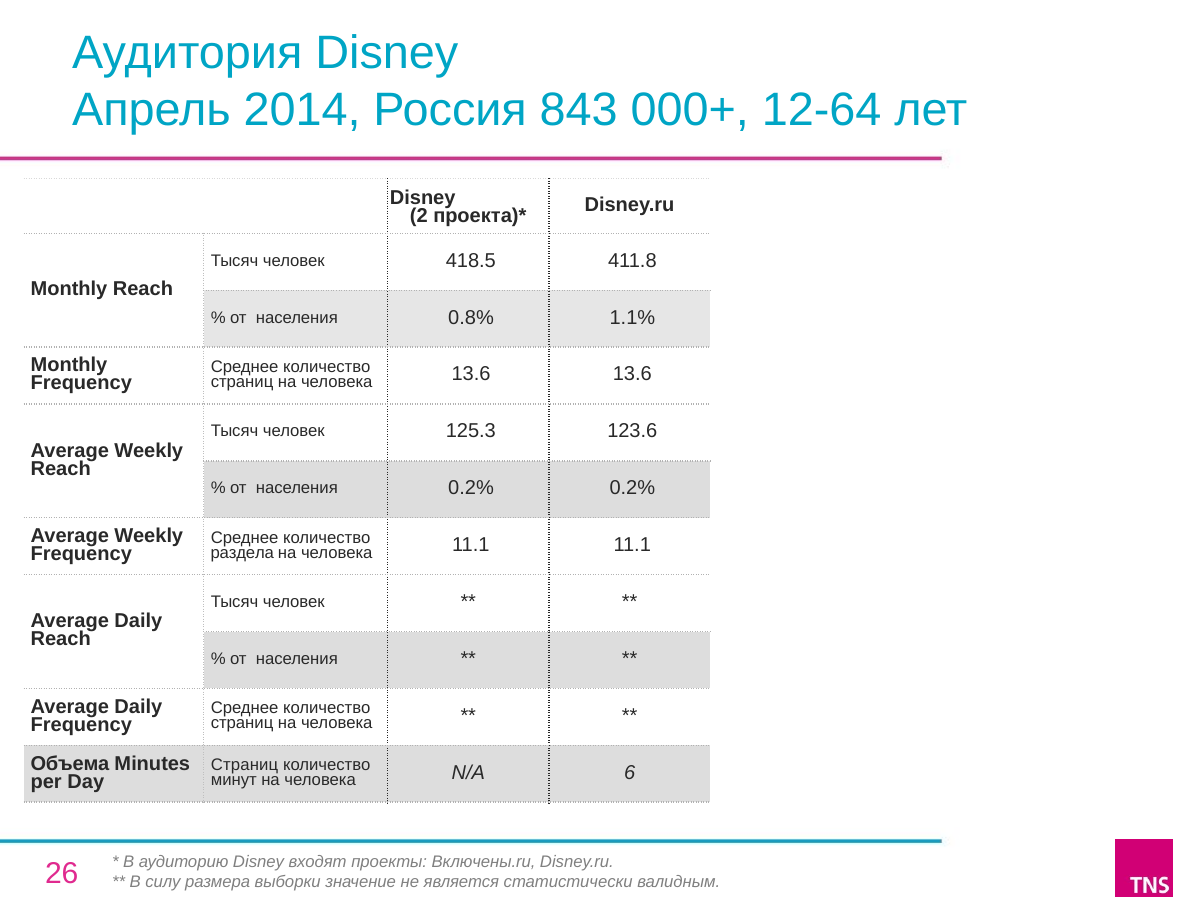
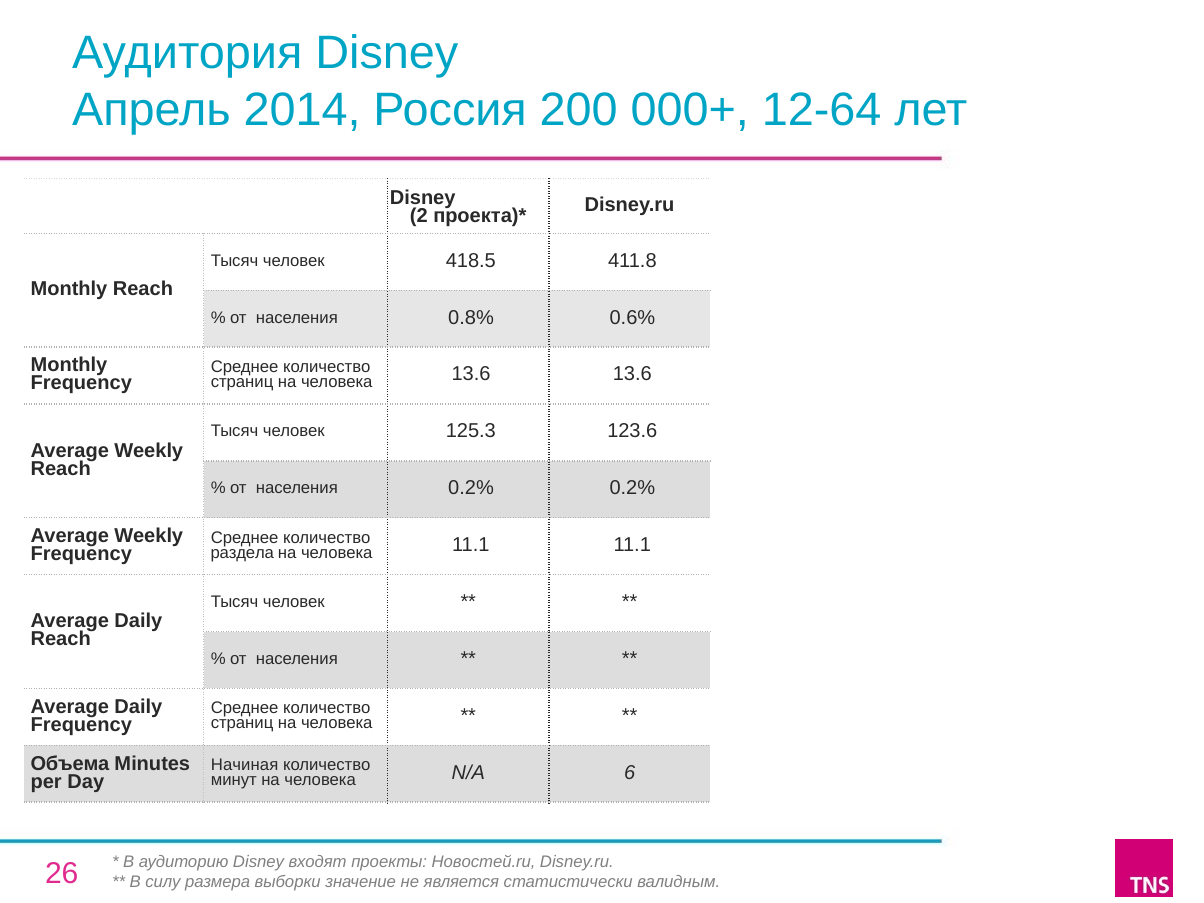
843: 843 -> 200
1.1%: 1.1% -> 0.6%
Страниц at (245, 765): Страниц -> Начиная
Включены.ru: Включены.ru -> Новостей.ru
